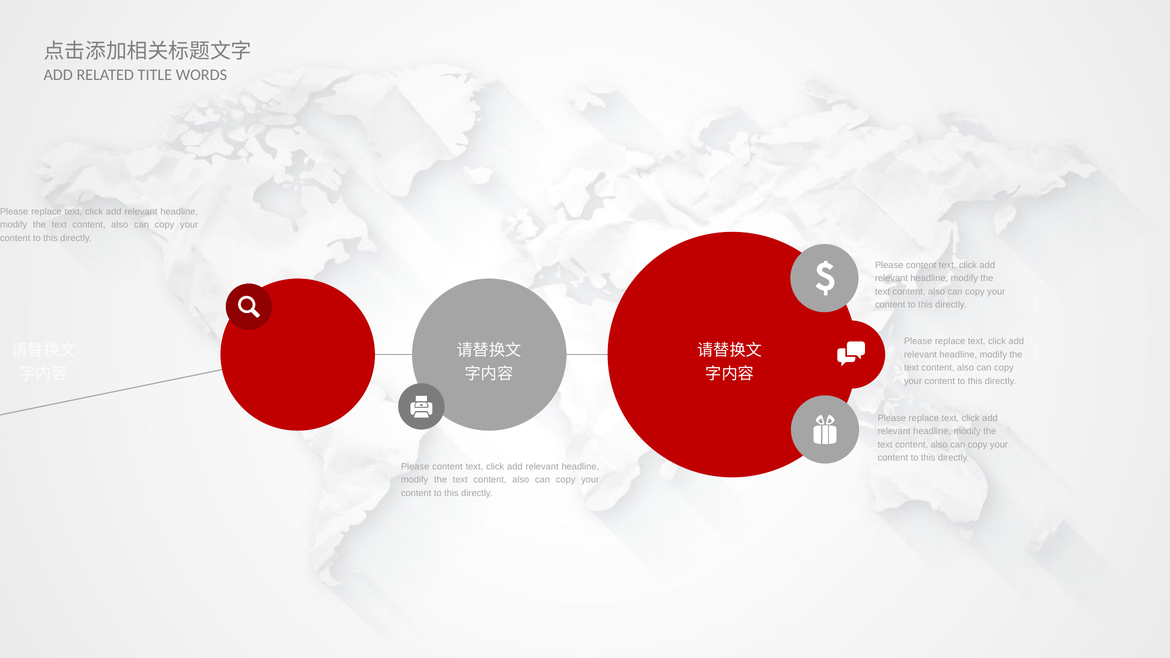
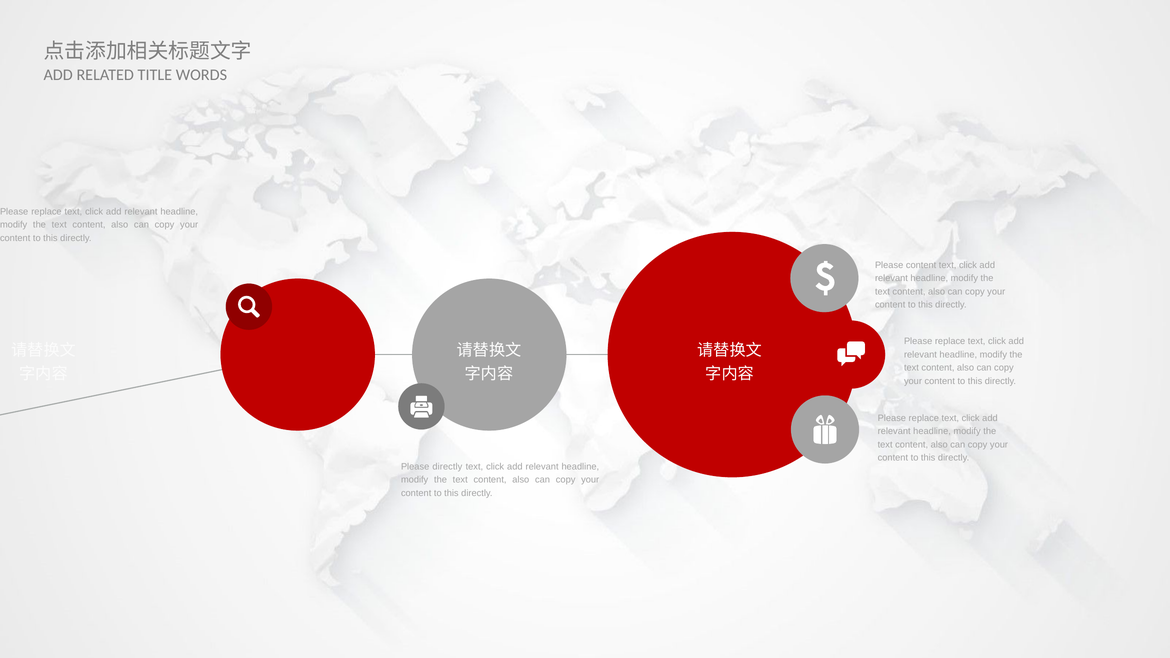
content at (447, 467): content -> directly
